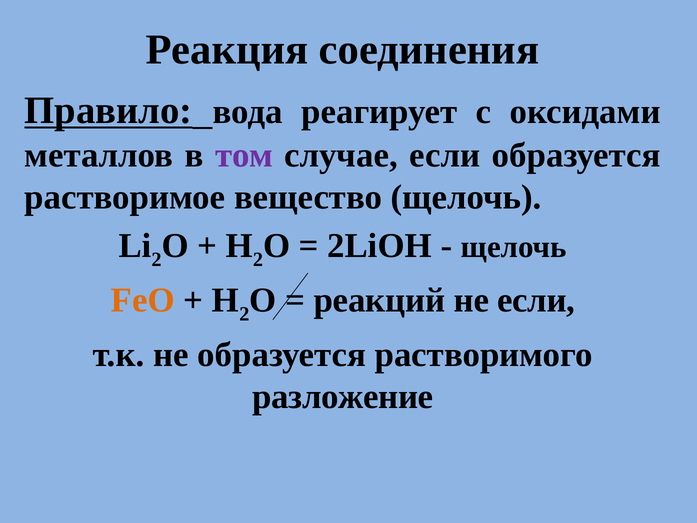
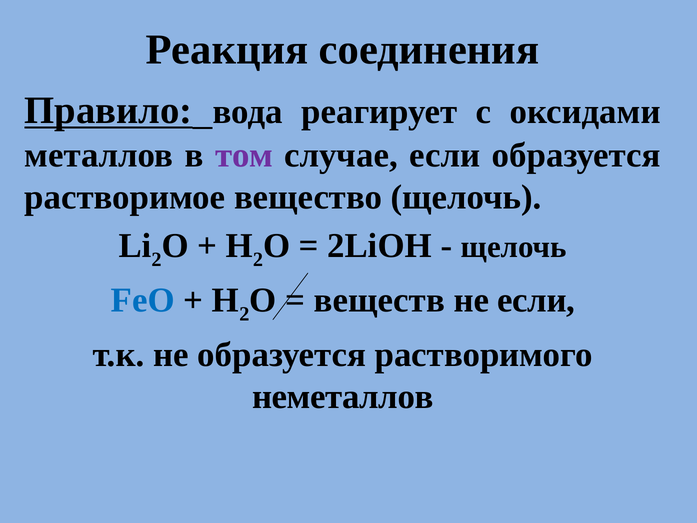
FeO colour: orange -> blue
реакций: реакций -> веществ
разложение: разложение -> неметаллов
